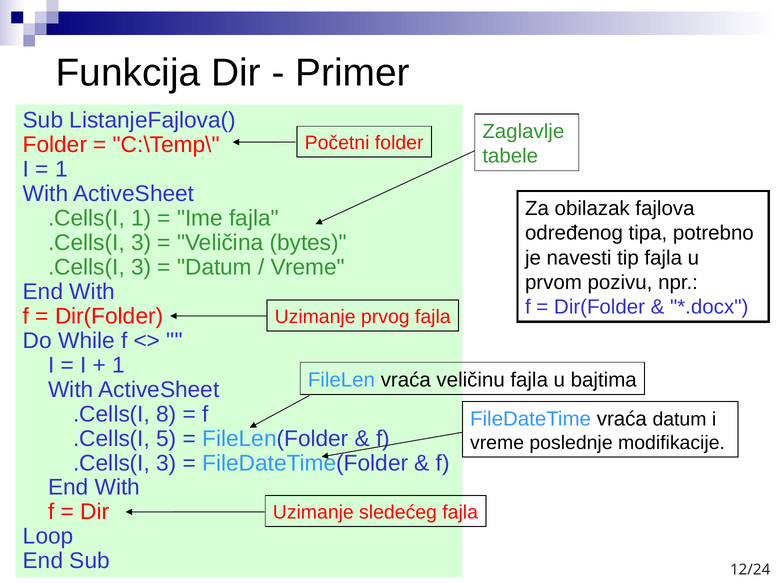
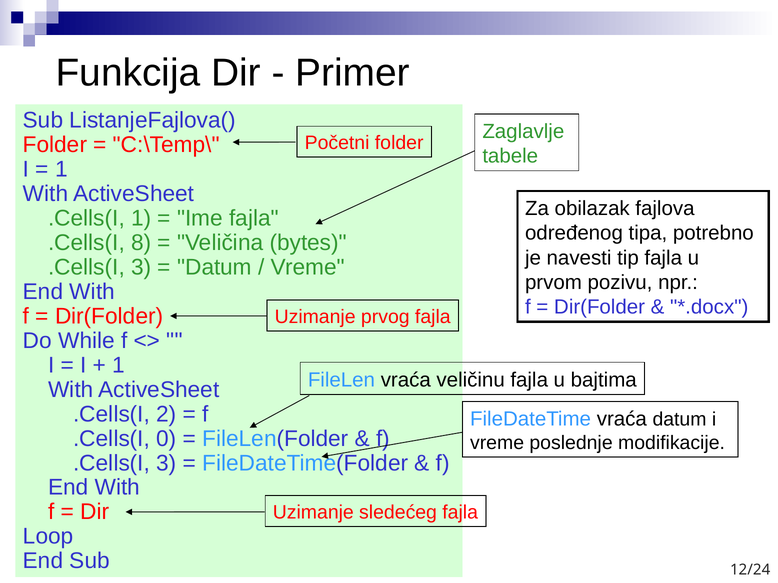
3 at (141, 243): 3 -> 8
8: 8 -> 2
5: 5 -> 0
